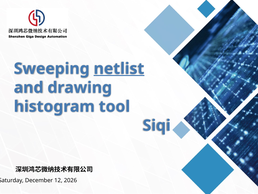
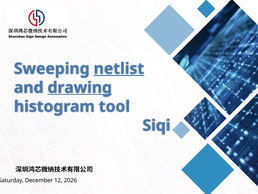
drawing underline: none -> present
